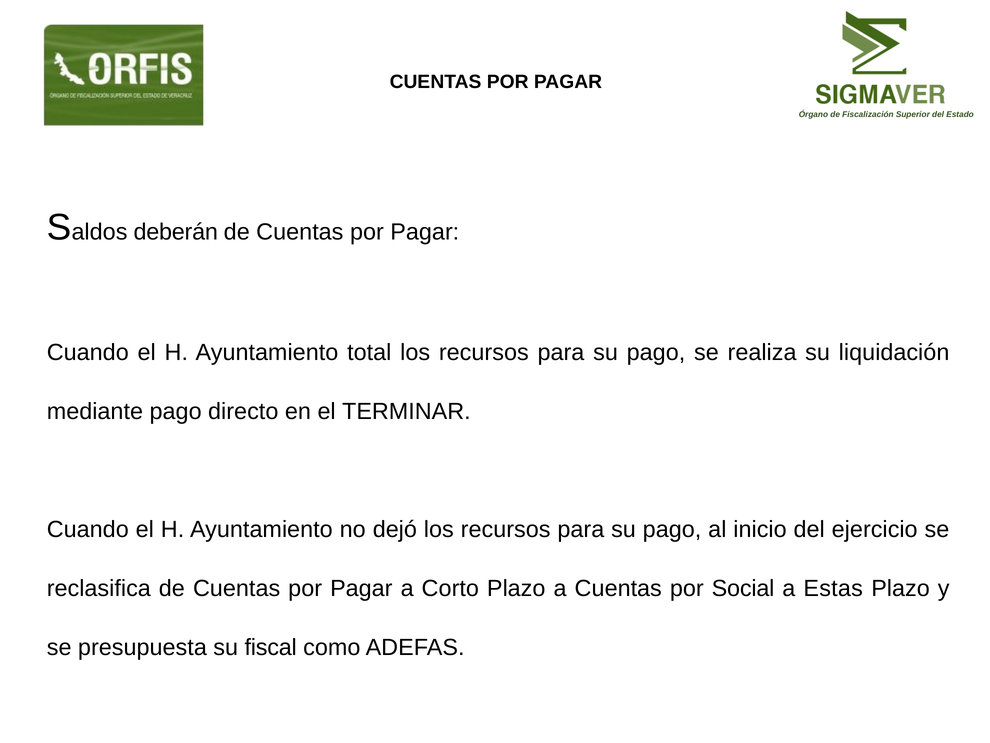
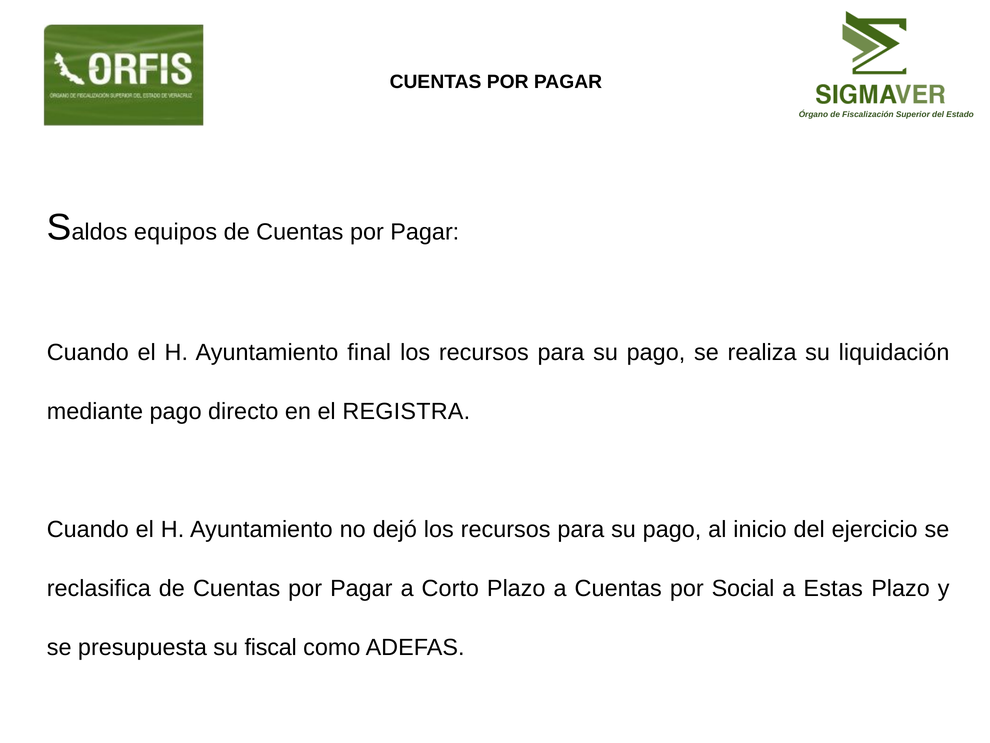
deberán: deberán -> equipos
total: total -> final
TERMINAR: TERMINAR -> REGISTRA
